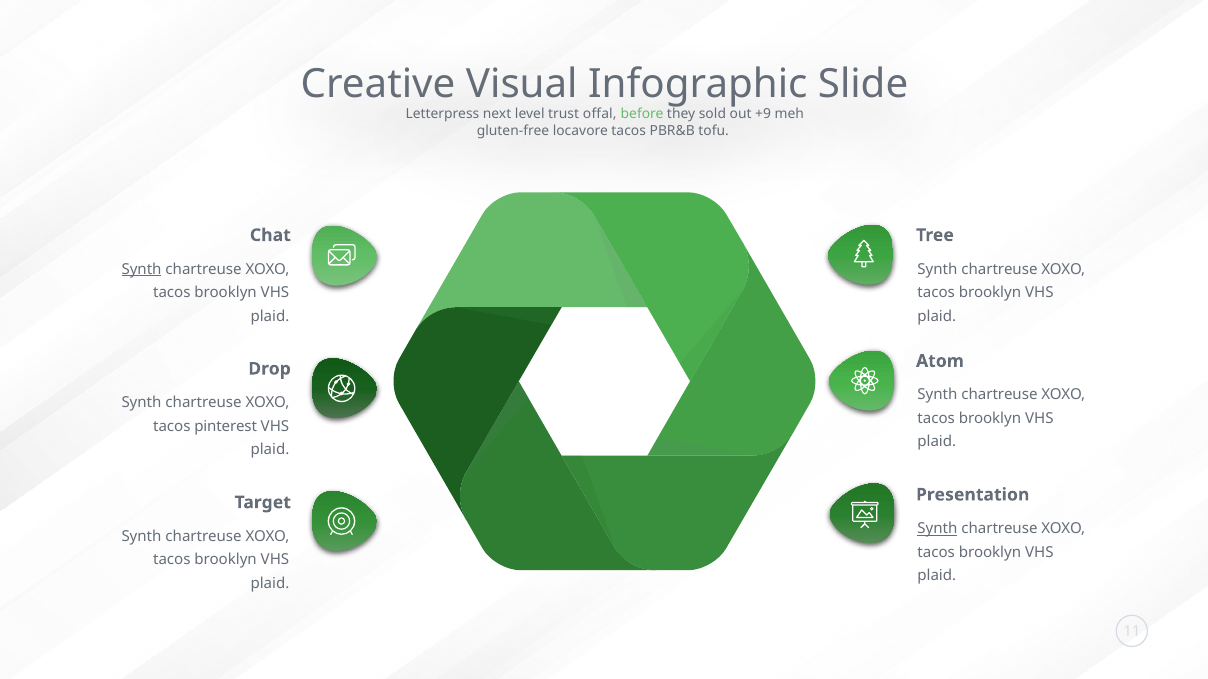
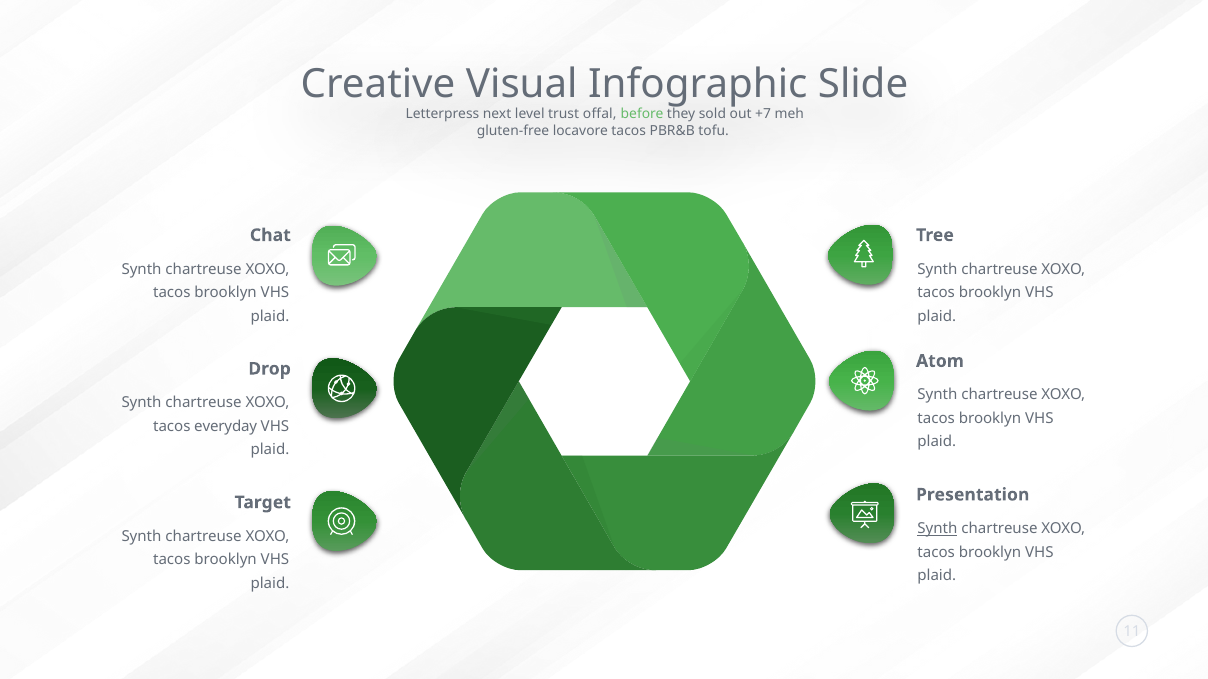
+9: +9 -> +7
Synth at (142, 269) underline: present -> none
pinterest: pinterest -> everyday
